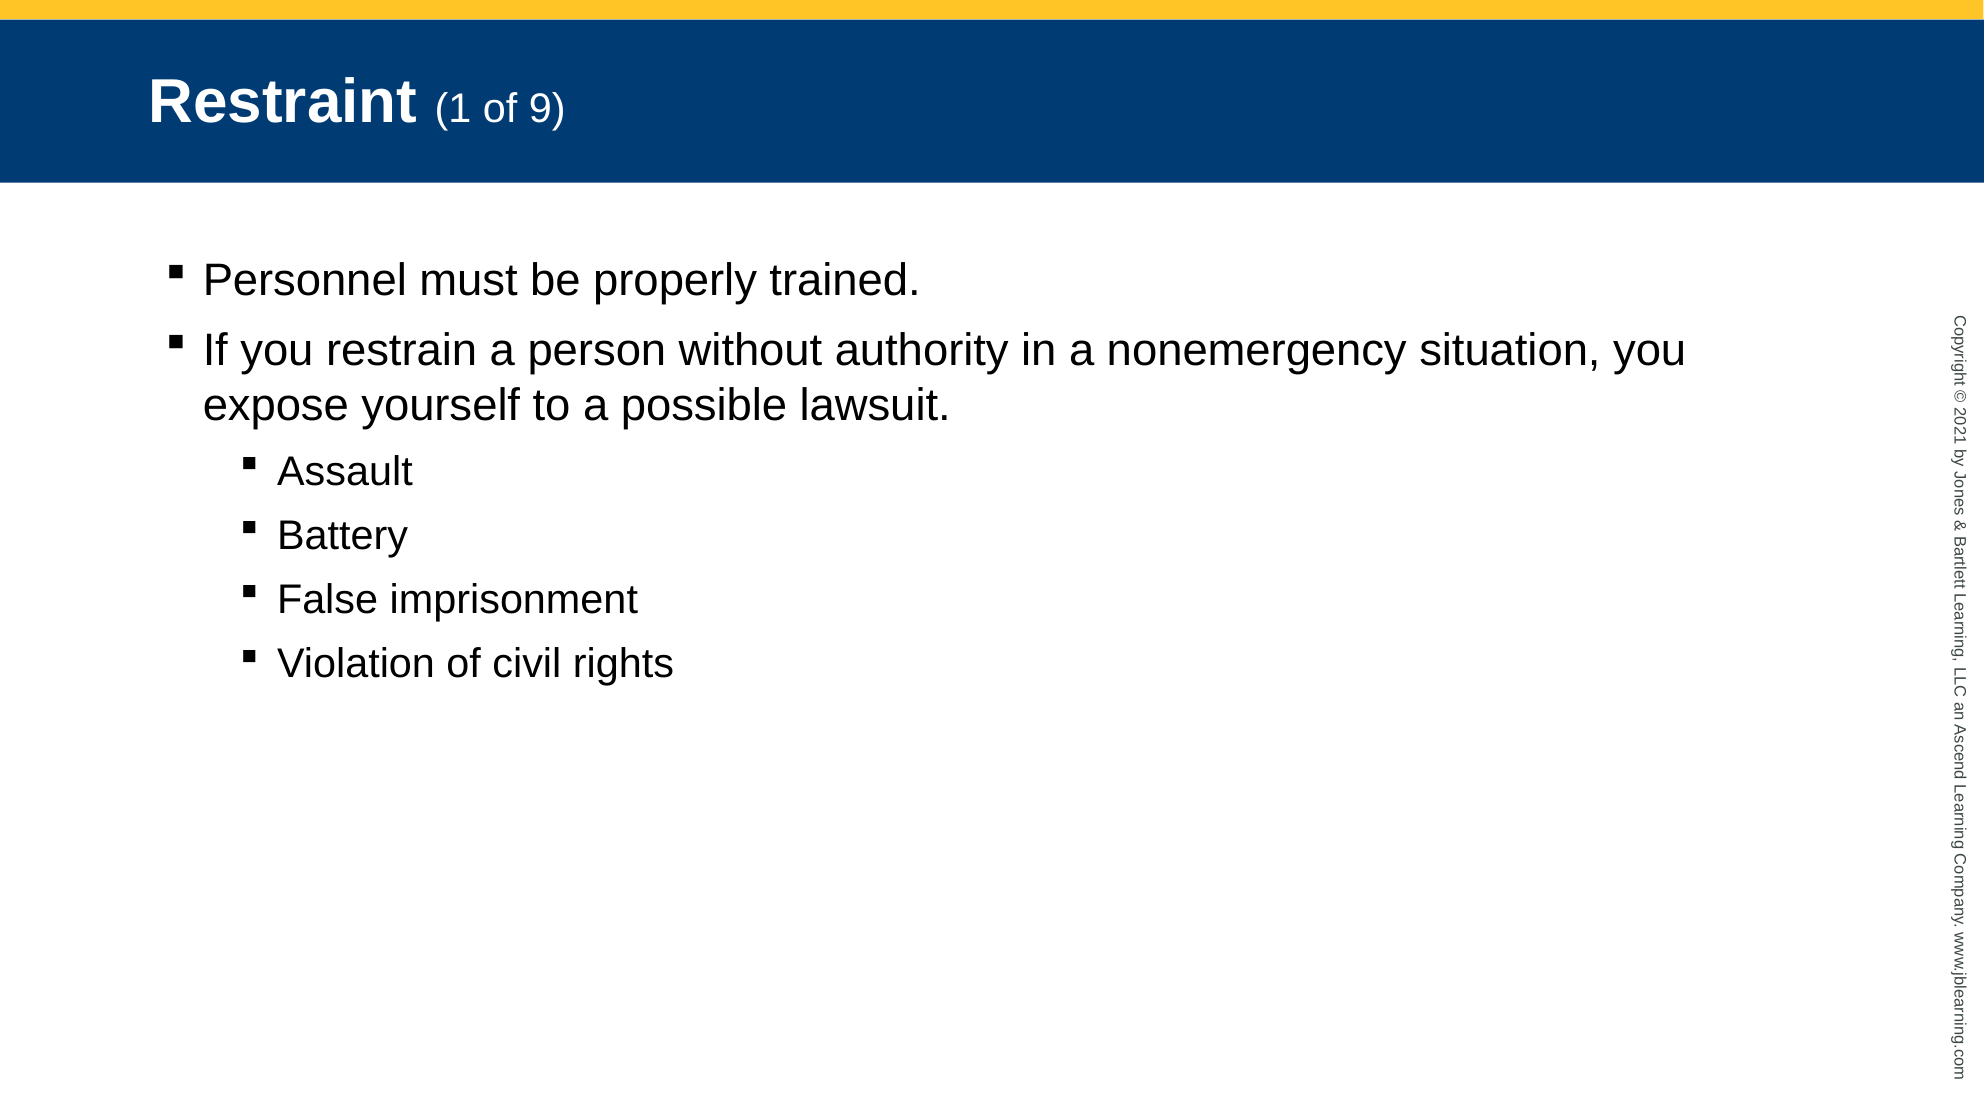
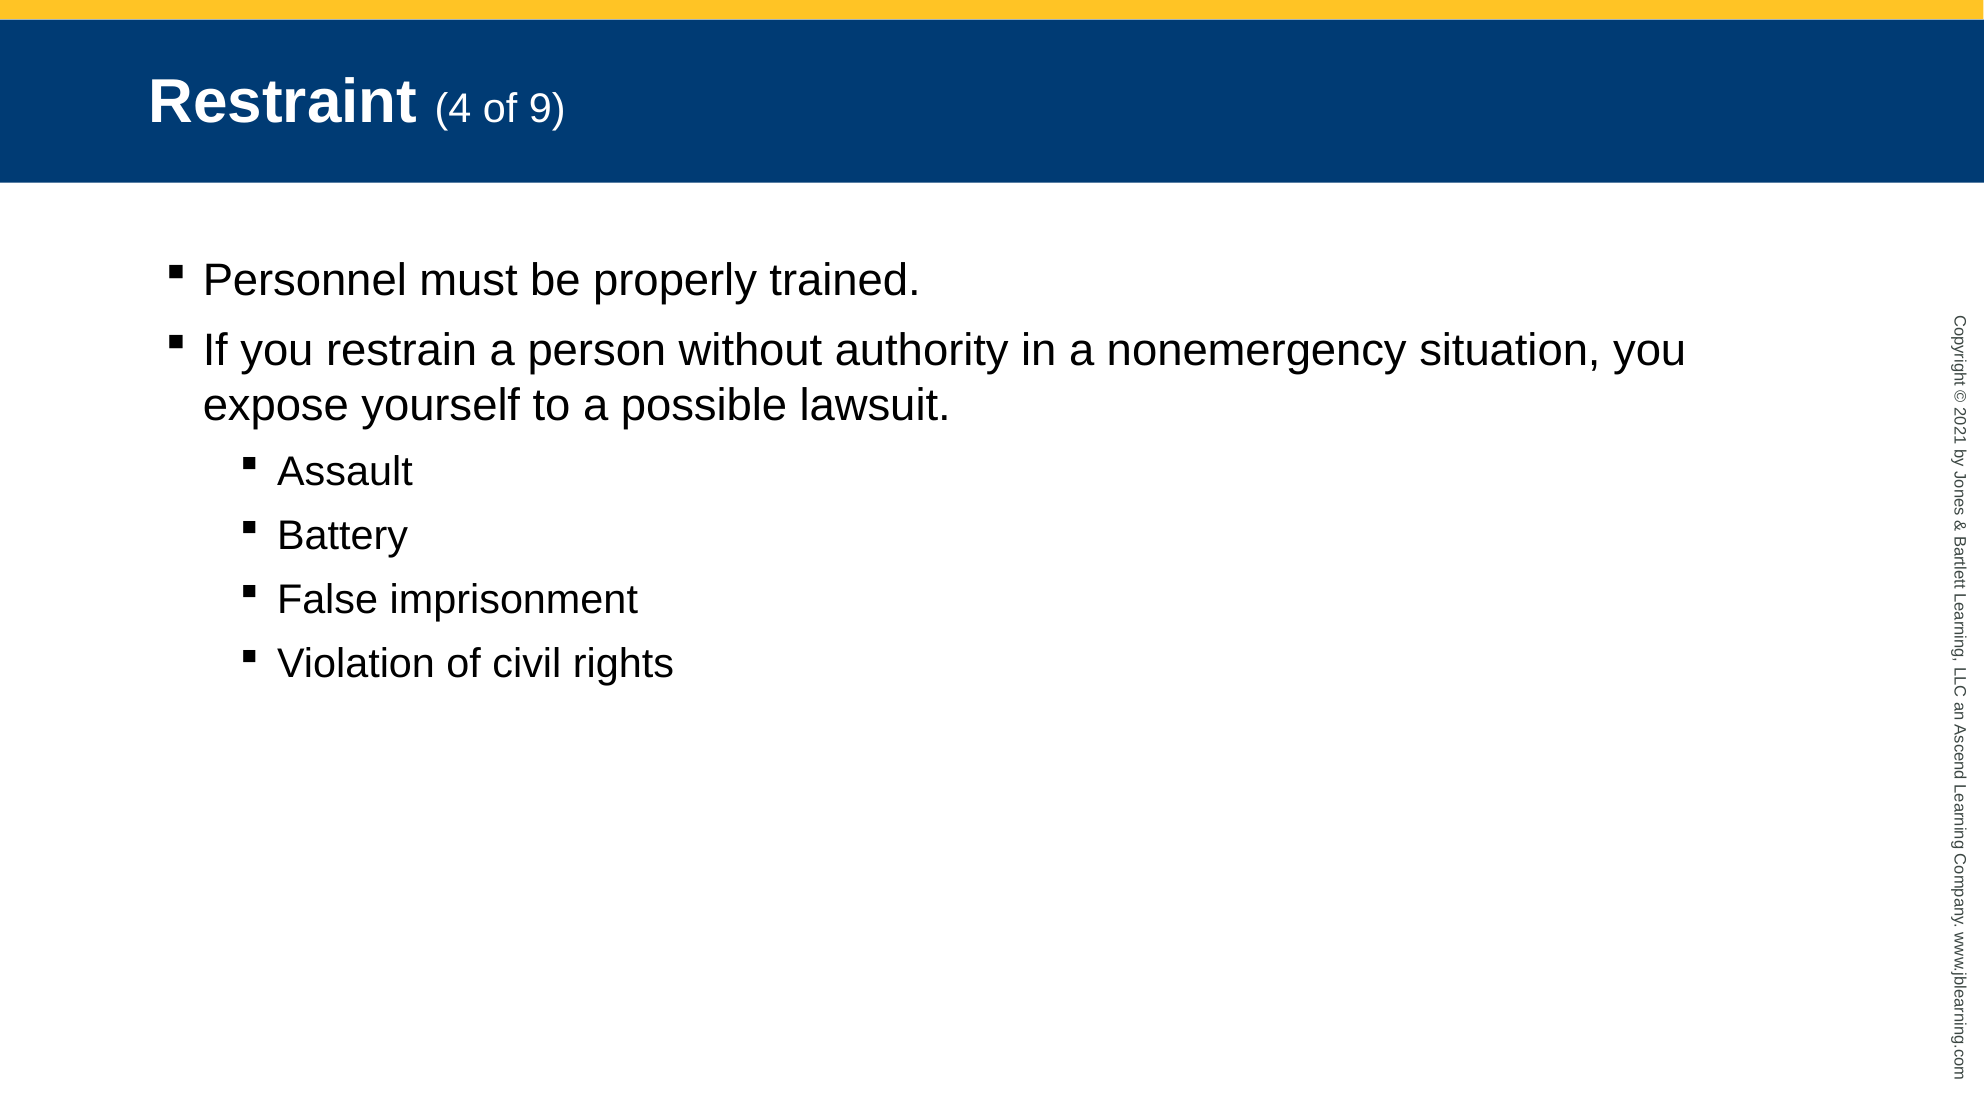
Restraint 1: 1 -> 4
